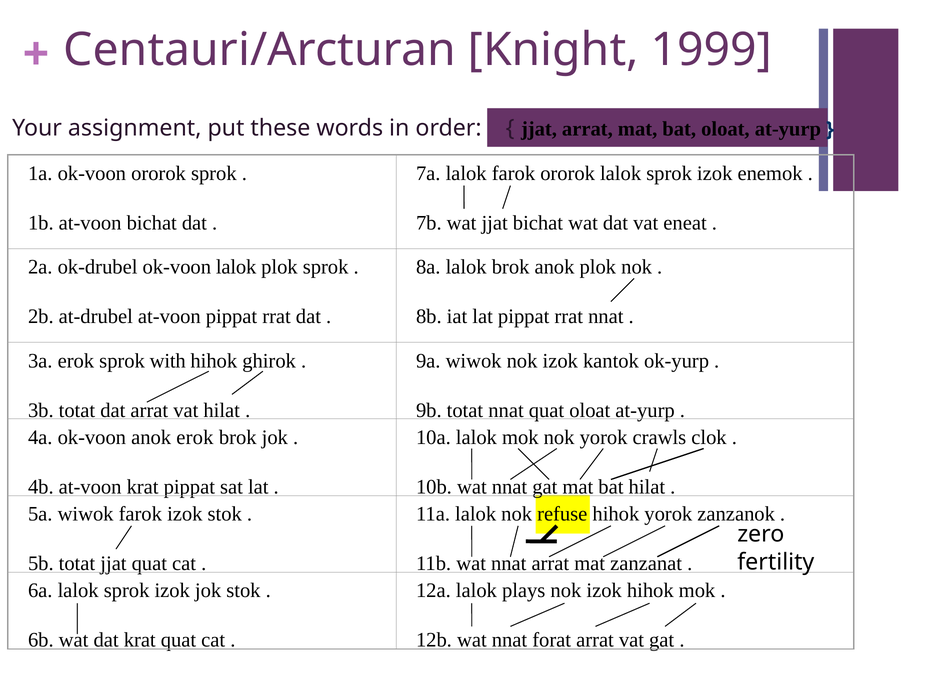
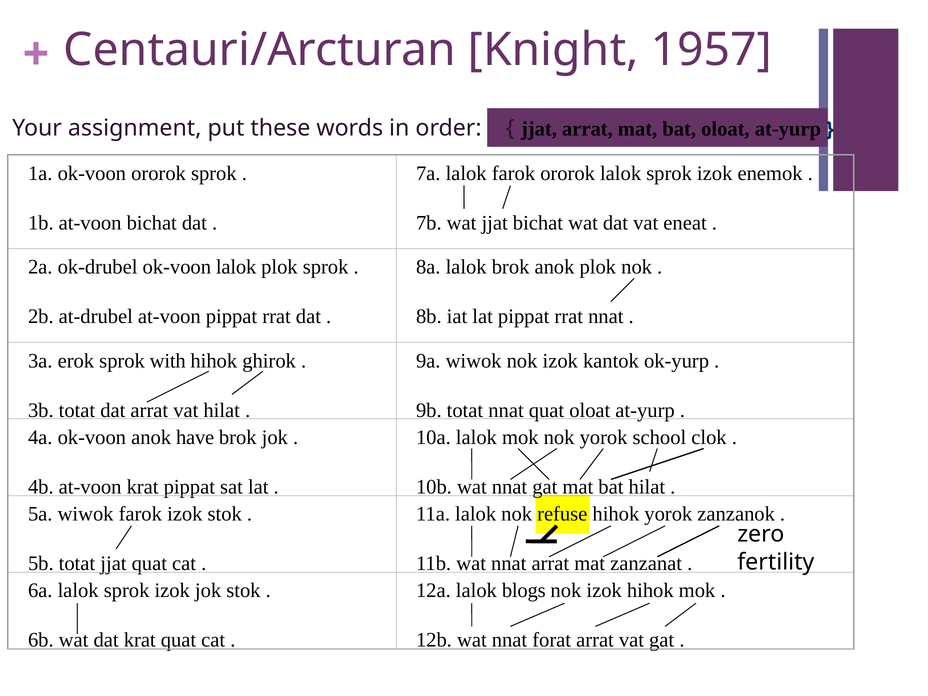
1999: 1999 -> 1957
anok erok: erok -> have
crawls: crawls -> school
plays: plays -> blogs
